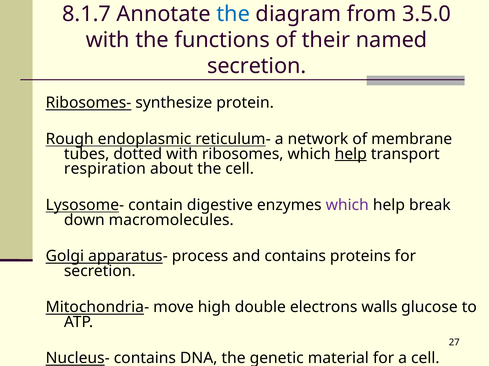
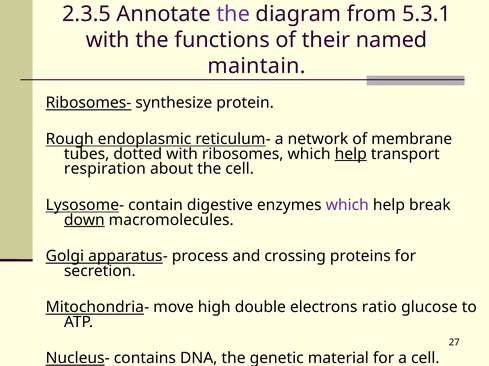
8.1.7: 8.1.7 -> 2.3.5
the at (233, 14) colour: blue -> purple
3.5.0: 3.5.0 -> 5.3.1
secretion at (257, 66): secretion -> maintain
down underline: none -> present
and contains: contains -> crossing
walls: walls -> ratio
